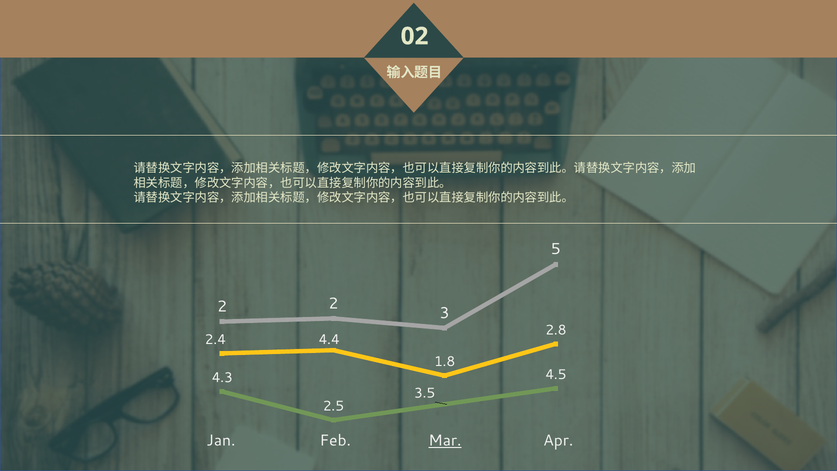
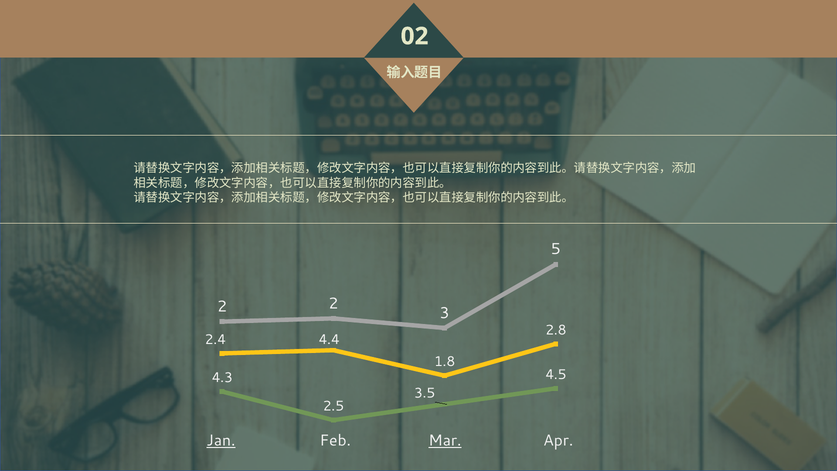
Jan underline: none -> present
